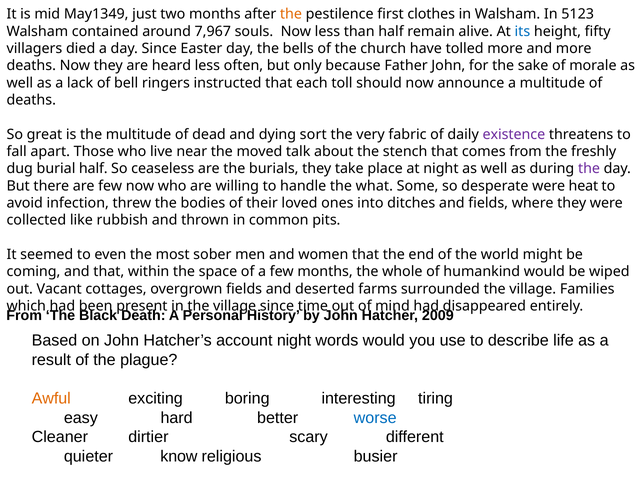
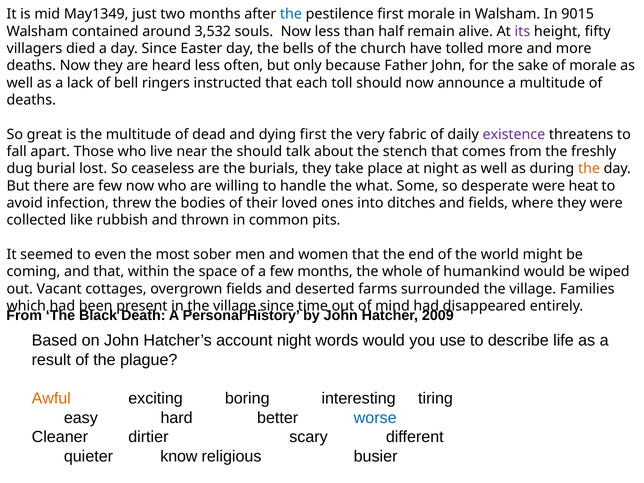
the at (291, 14) colour: orange -> blue
first clothes: clothes -> morale
5123: 5123 -> 9015
7,967: 7,967 -> 3,532
its colour: blue -> purple
dying sort: sort -> first
the moved: moved -> should
burial half: half -> lost
the at (589, 169) colour: purple -> orange
